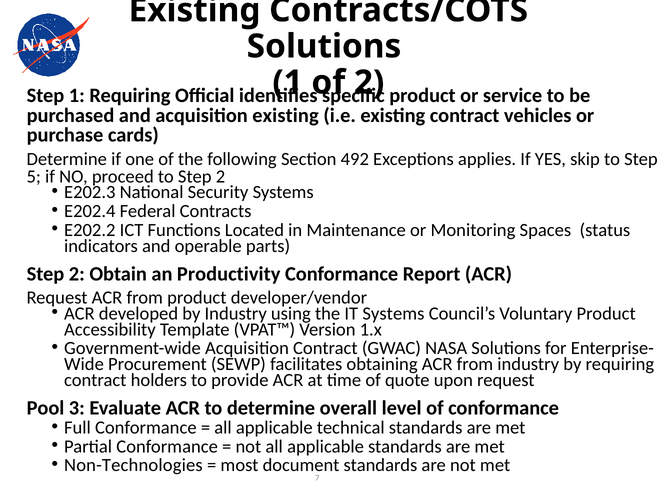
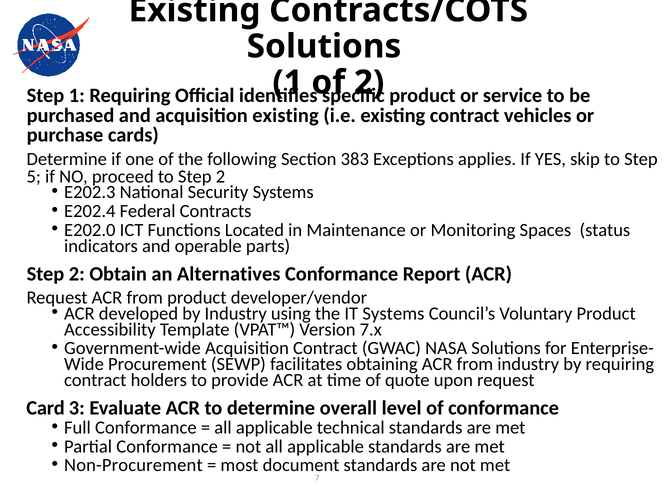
492: 492 -> 383
E202.2: E202.2 -> E202.0
Productivity: Productivity -> Alternatives
1.x: 1.x -> 7.x
Pool: Pool -> Card
Non-Technologies: Non-Technologies -> Non-Procurement
